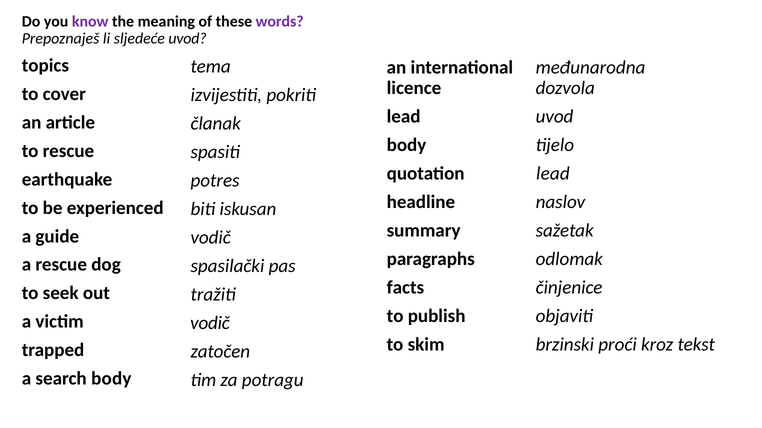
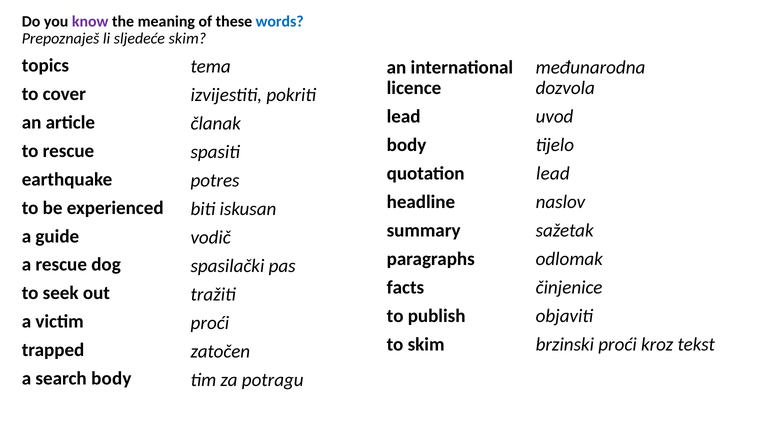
words colour: purple -> blue
sljedeće uvod: uvod -> skim
vodič at (210, 323): vodič -> proći
